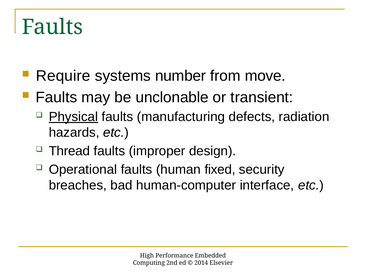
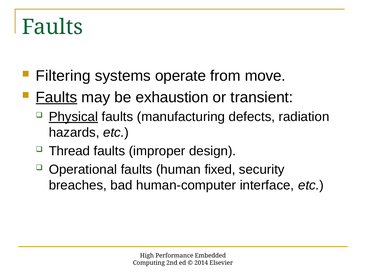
Require: Require -> Filtering
number: number -> operate
Faults at (56, 97) underline: none -> present
unclonable: unclonable -> exhaustion
